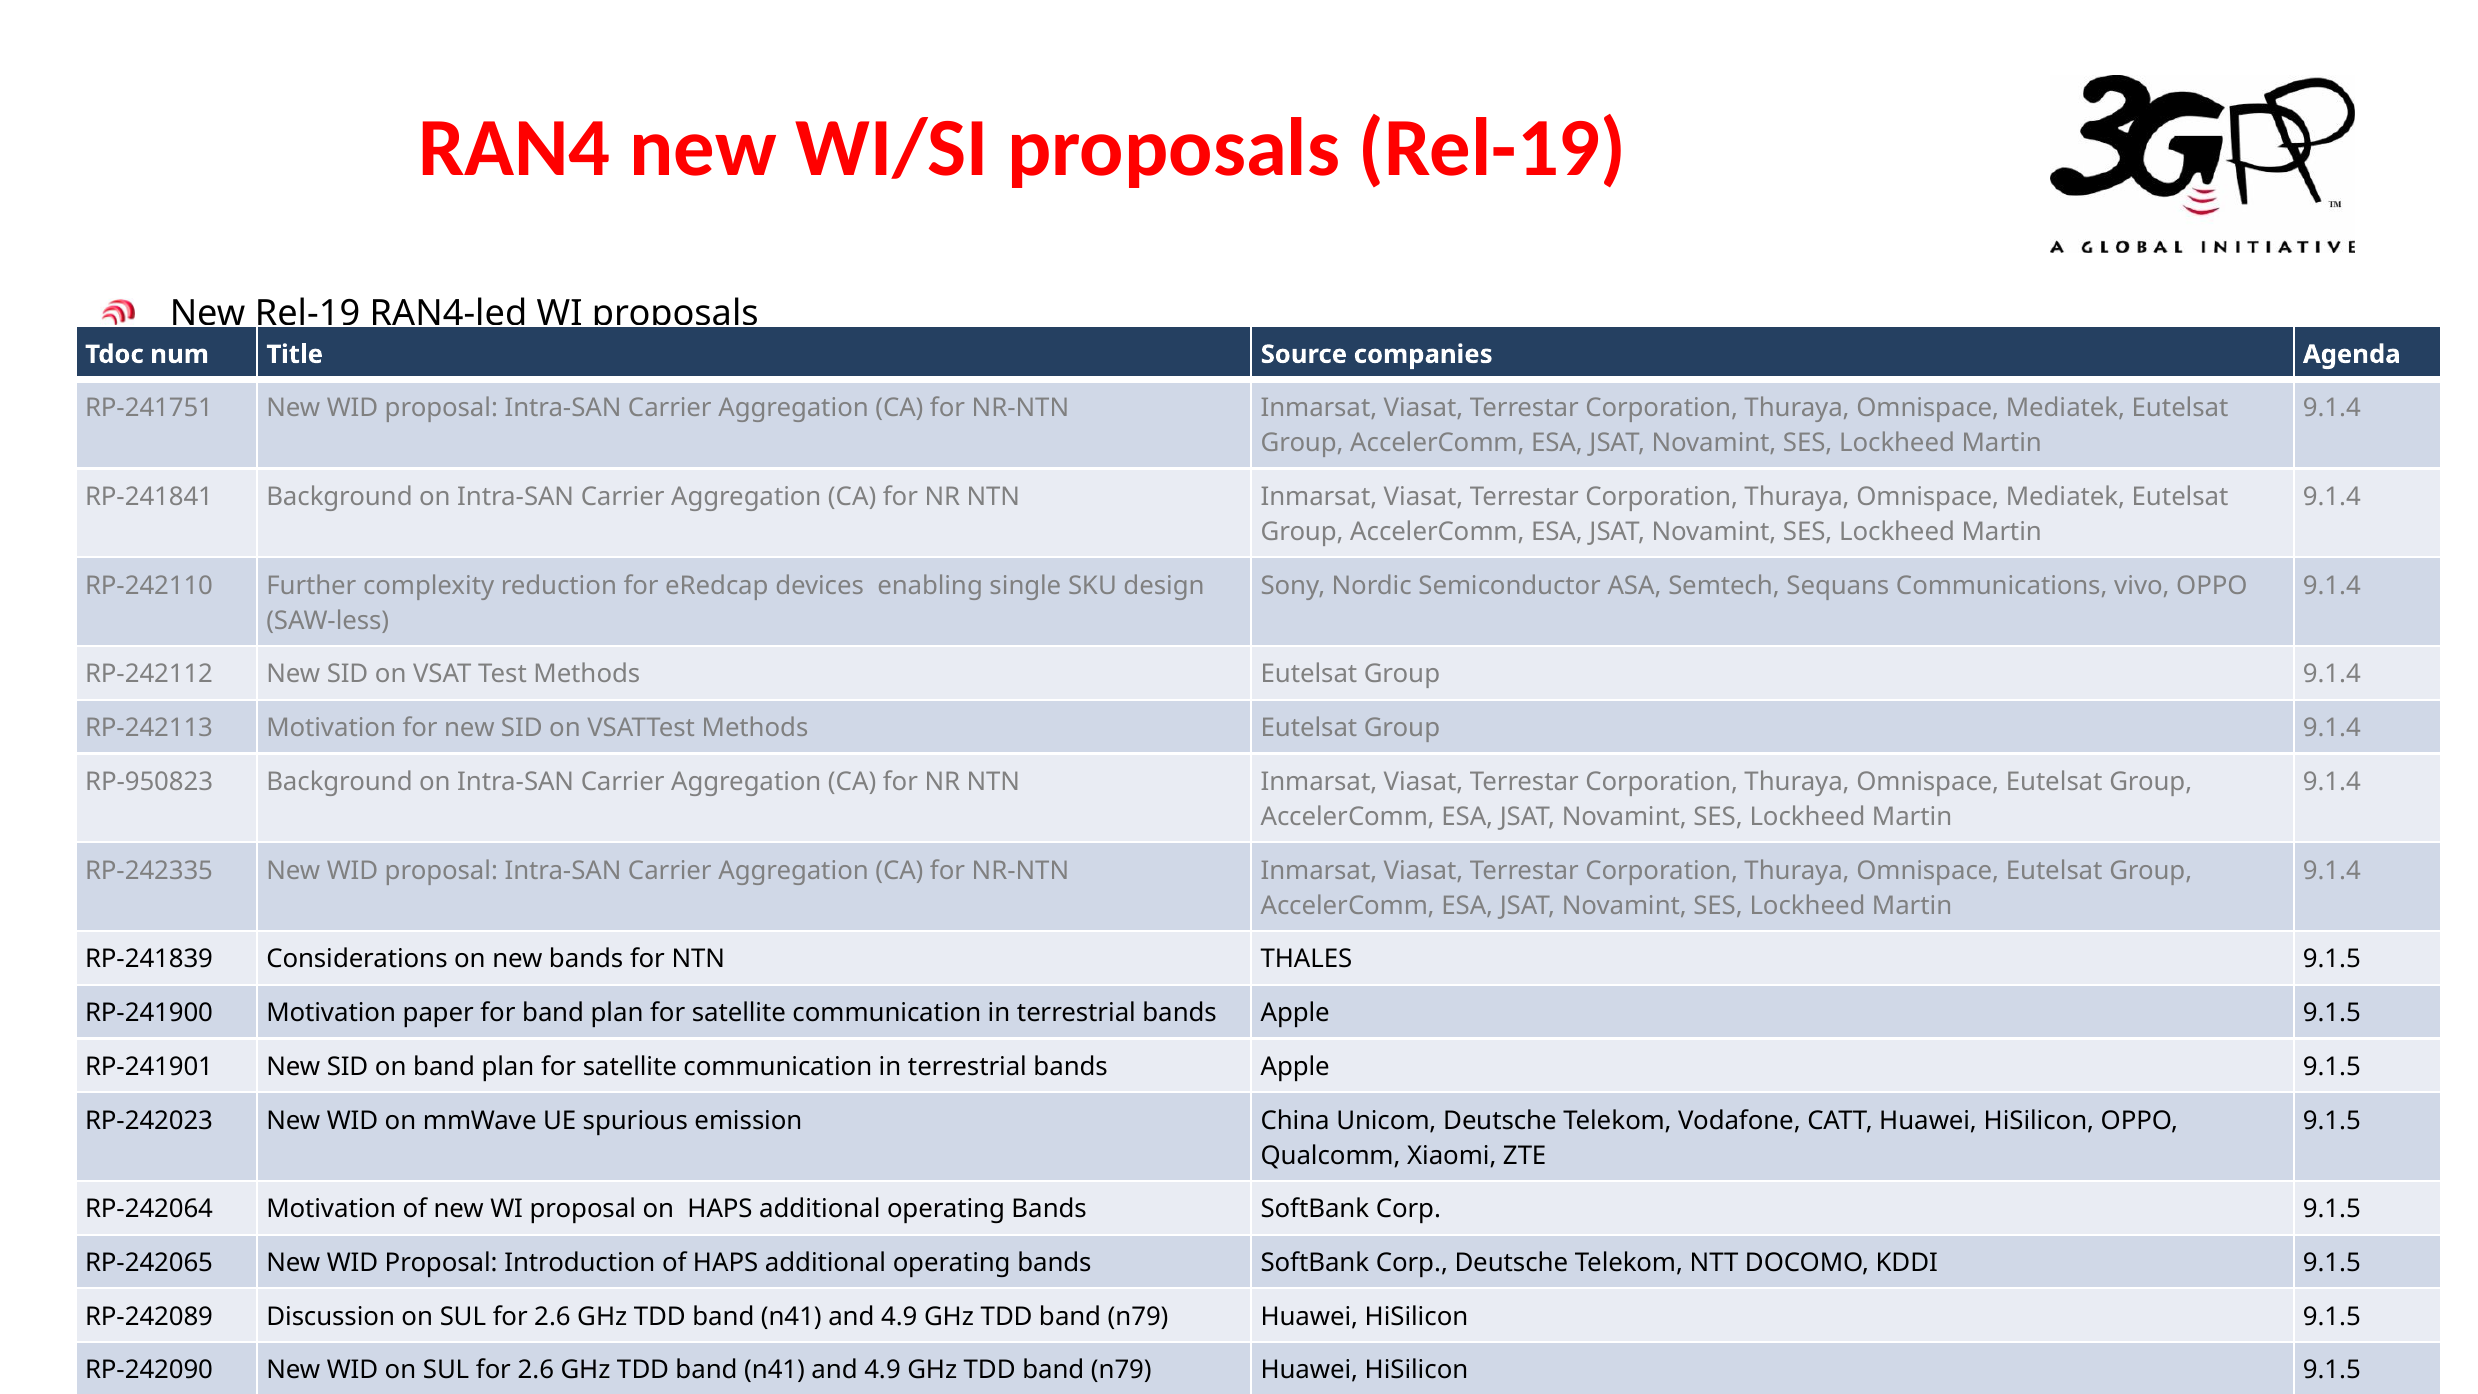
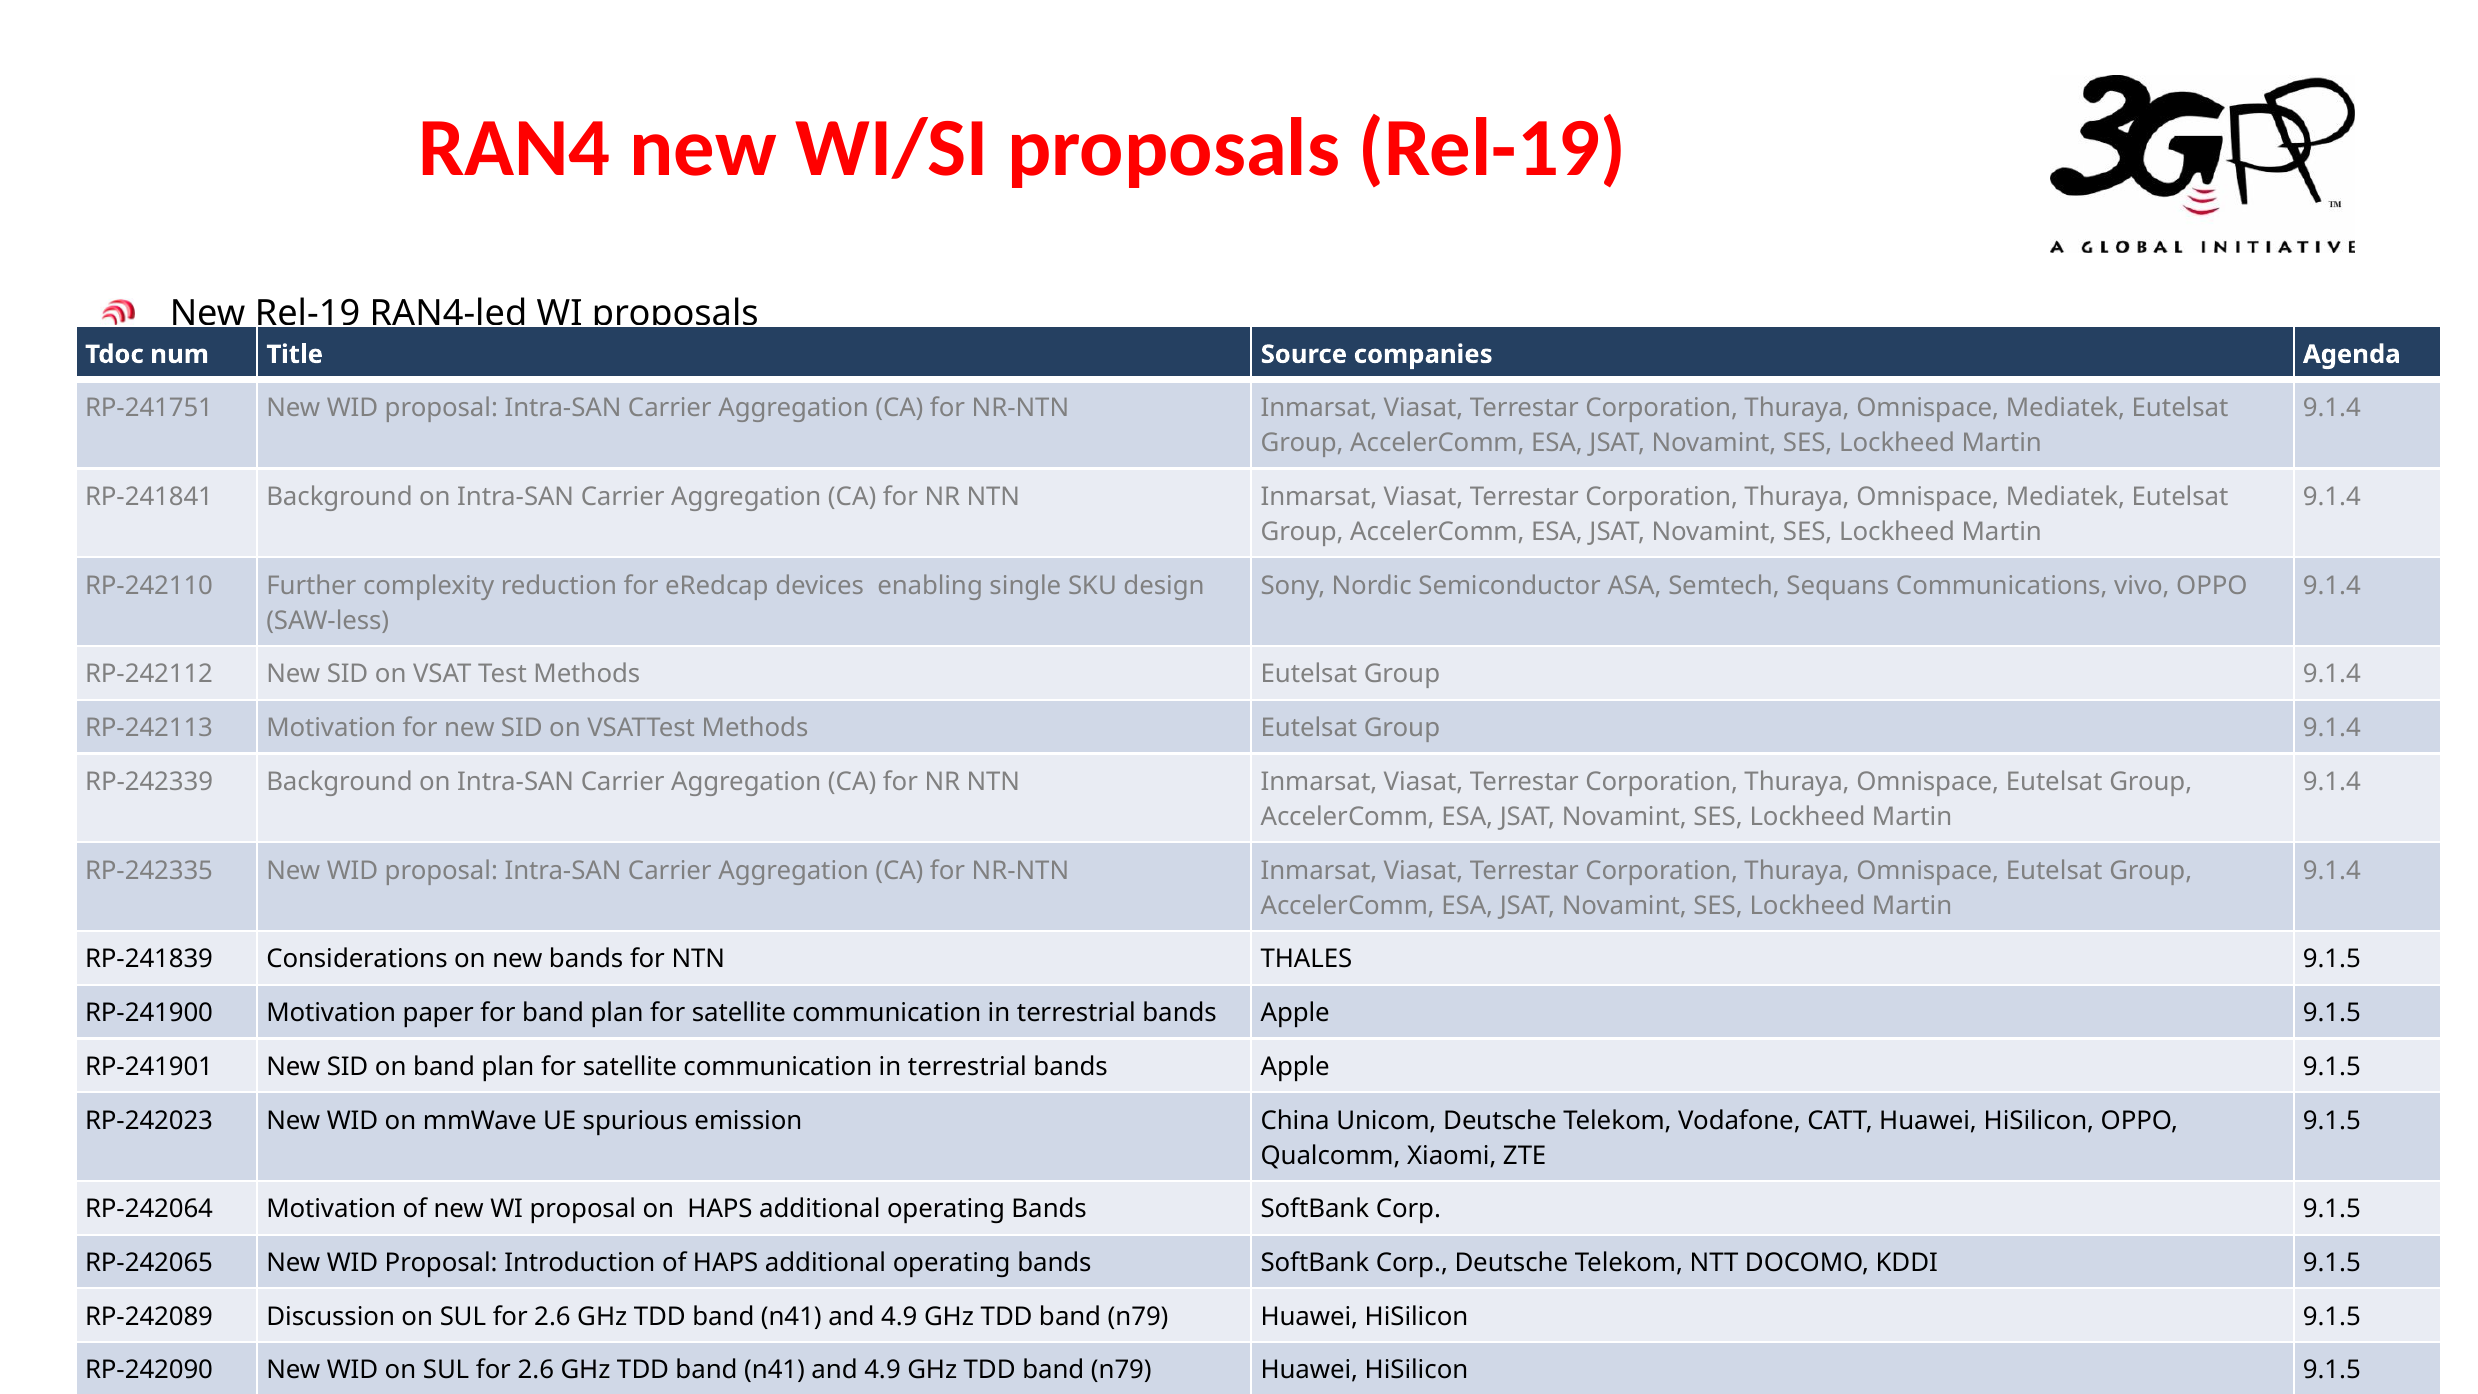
RP-950823: RP-950823 -> RP-242339
